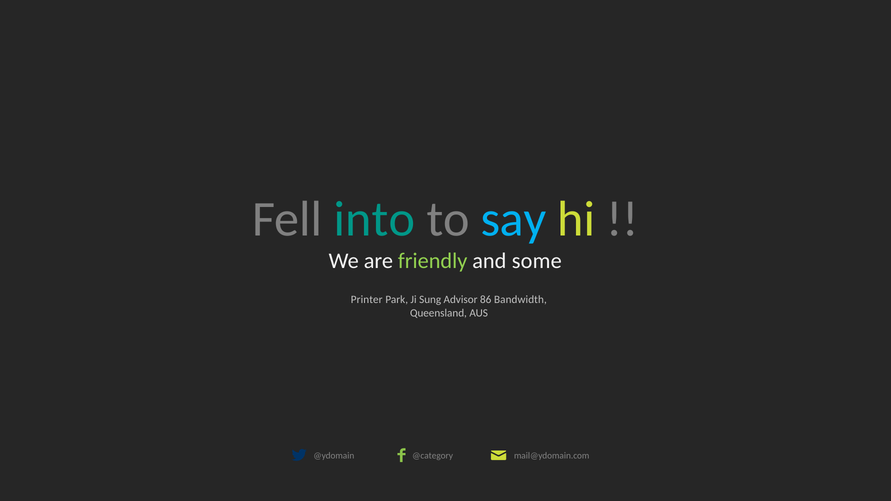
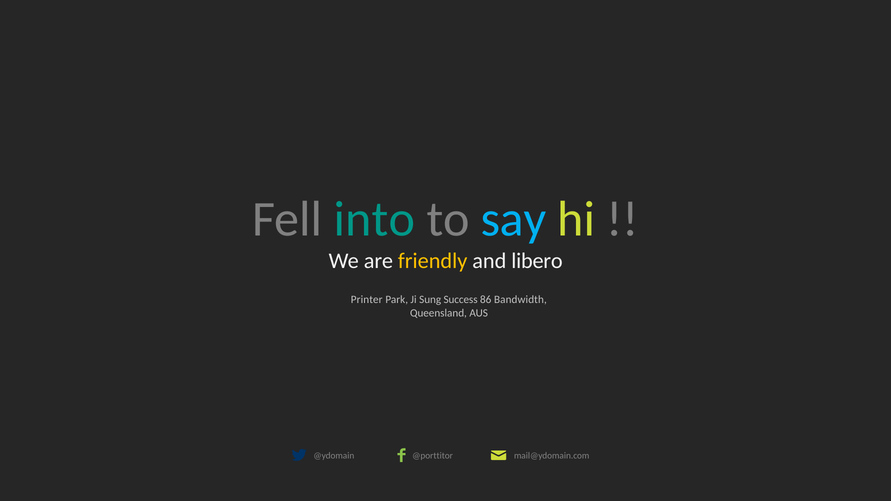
friendly colour: light green -> yellow
some: some -> libero
Advisor: Advisor -> Success
@category: @category -> @porttitor
